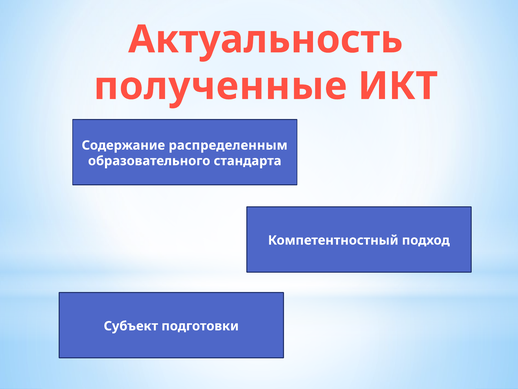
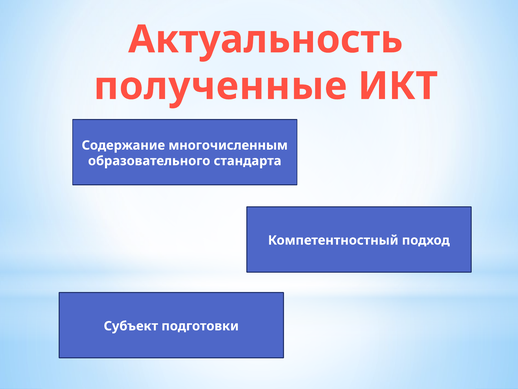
распределенным: распределенным -> многочисленным
